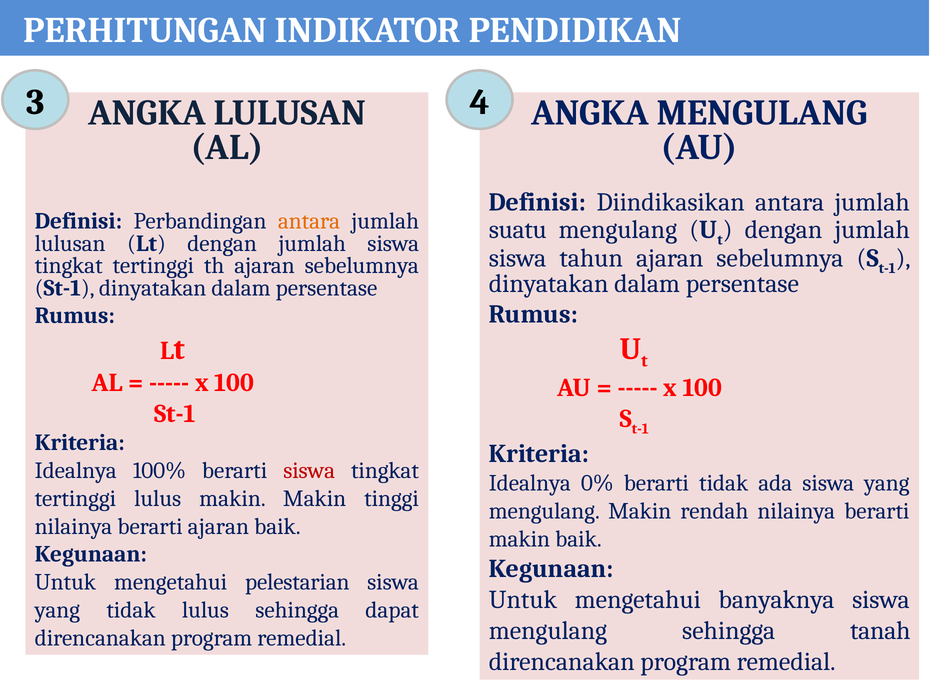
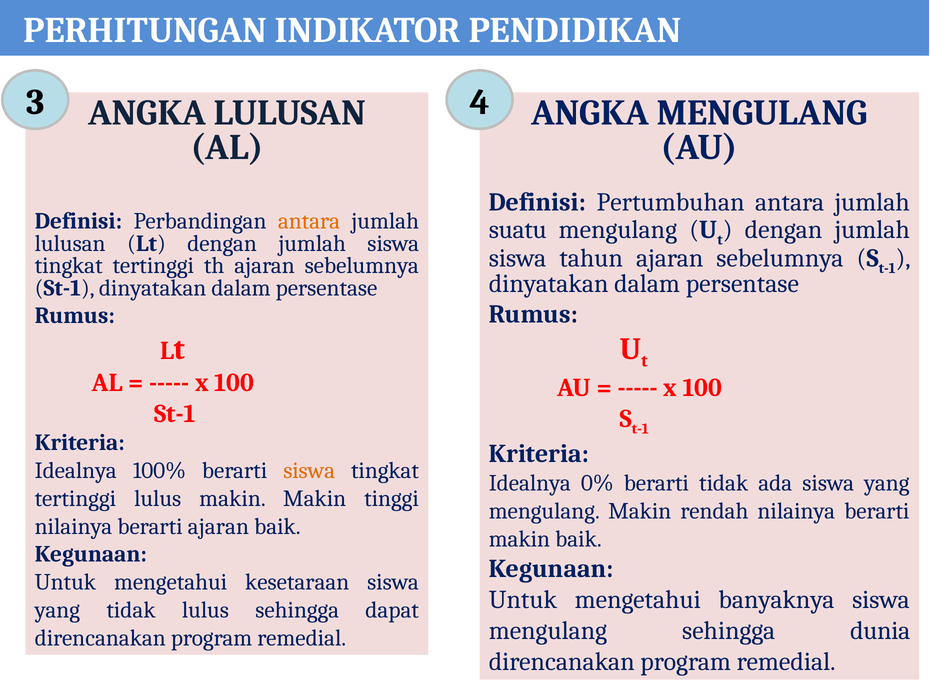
Diindikasikan: Diindikasikan -> Pertumbuhan
siswa at (309, 471) colour: red -> orange
pelestarian: pelestarian -> kesetaraan
tanah: tanah -> dunia
